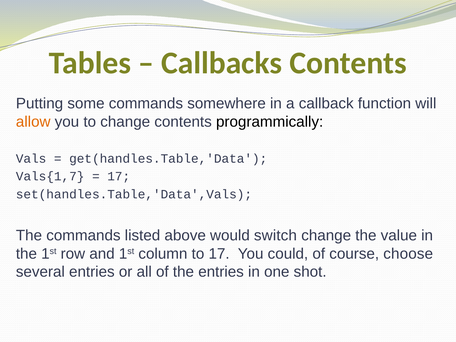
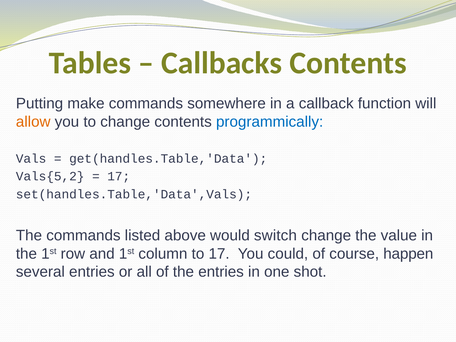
some: some -> make
programmically colour: black -> blue
Vals{1,7: Vals{1,7 -> Vals{5,2
choose: choose -> happen
